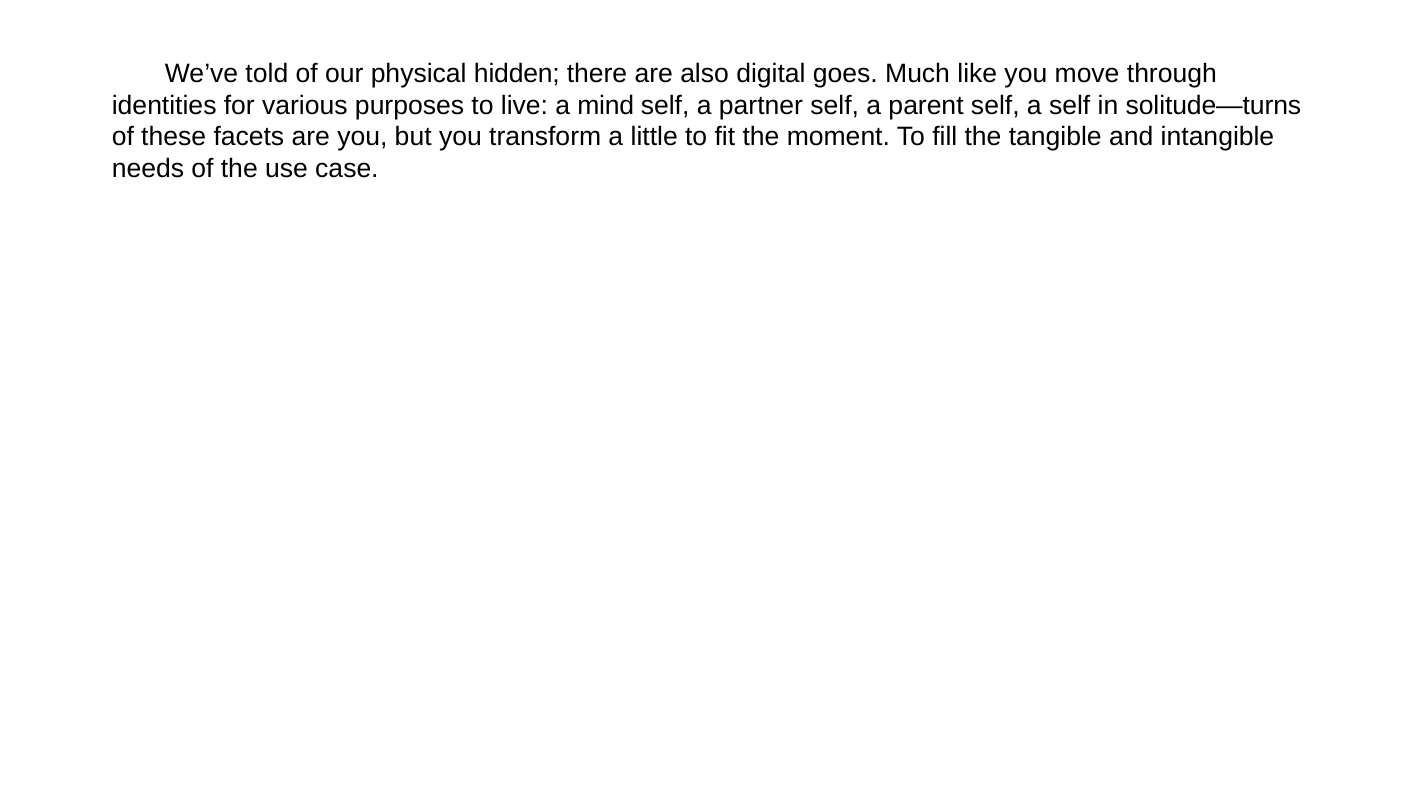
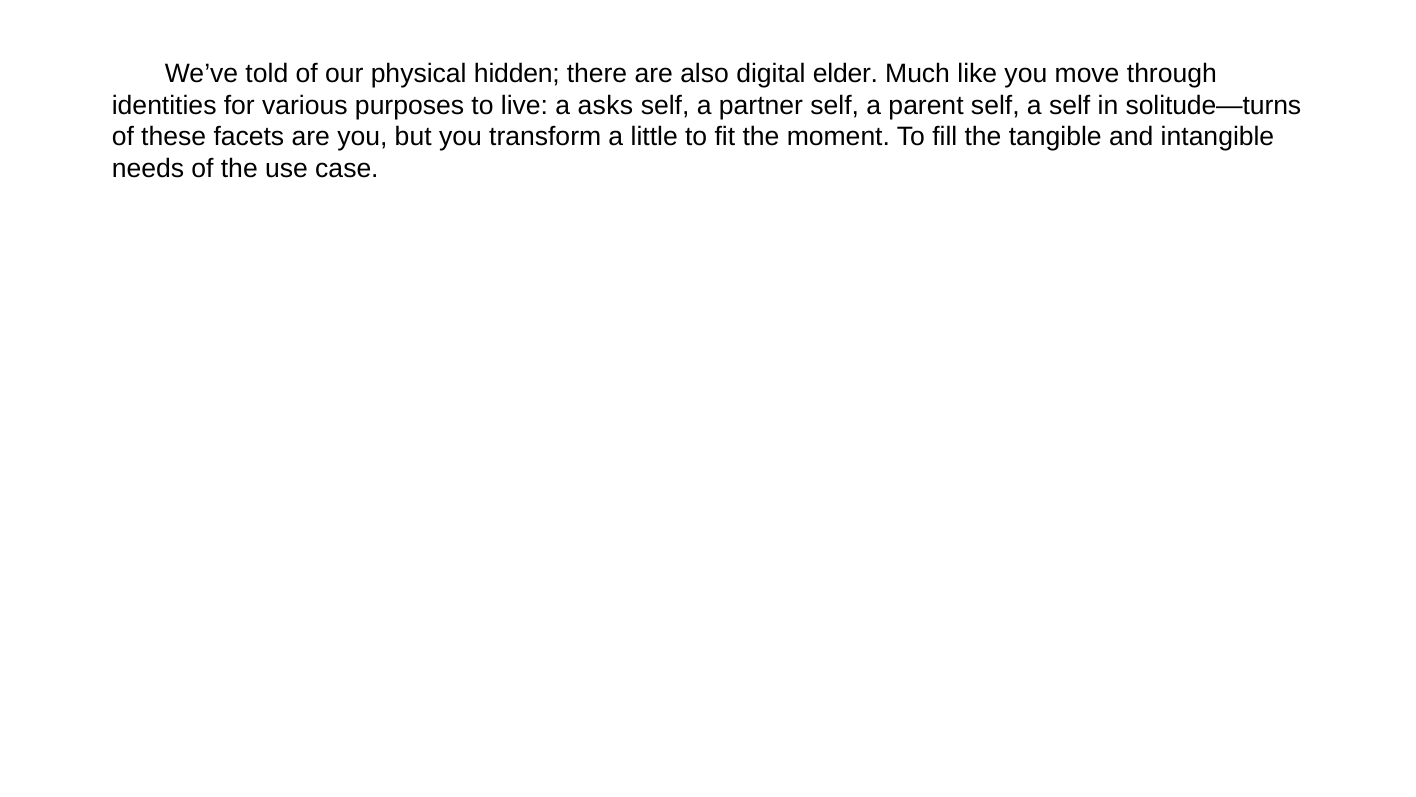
goes: goes -> elder
mind: mind -> asks
